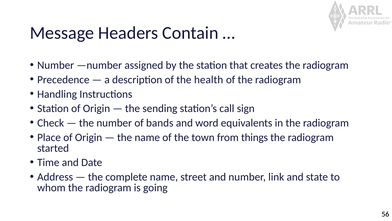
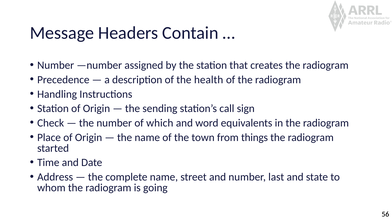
bands: bands -> which
link: link -> last
